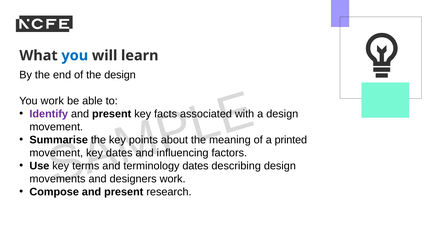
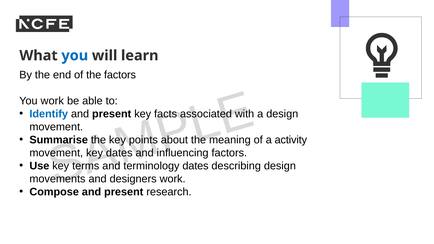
the design: design -> factors
Identify colour: purple -> blue
printed: printed -> activity
